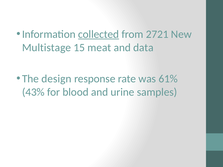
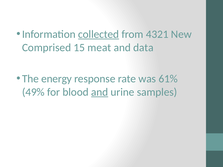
2721: 2721 -> 4321
Multistage: Multistage -> Comprised
design: design -> energy
43%: 43% -> 49%
and at (100, 92) underline: none -> present
